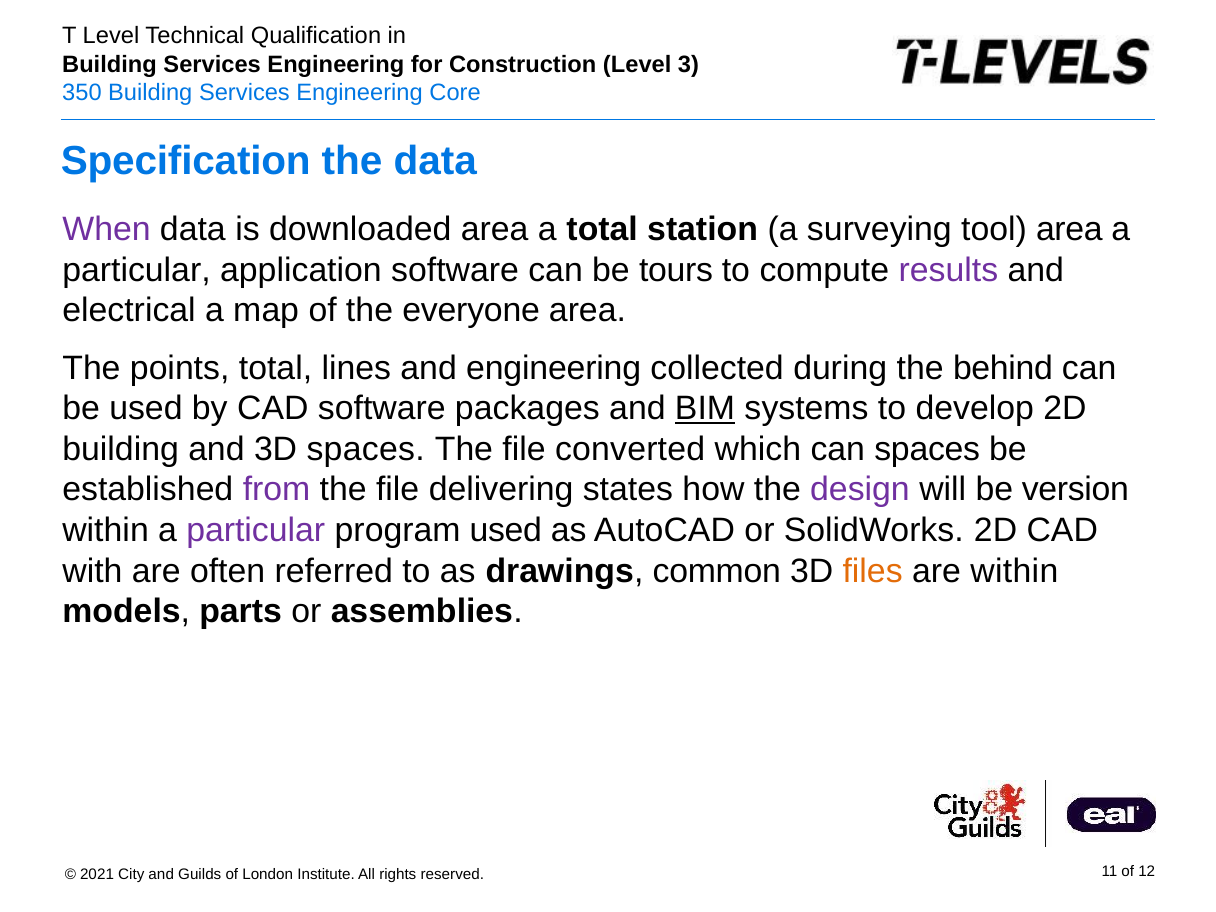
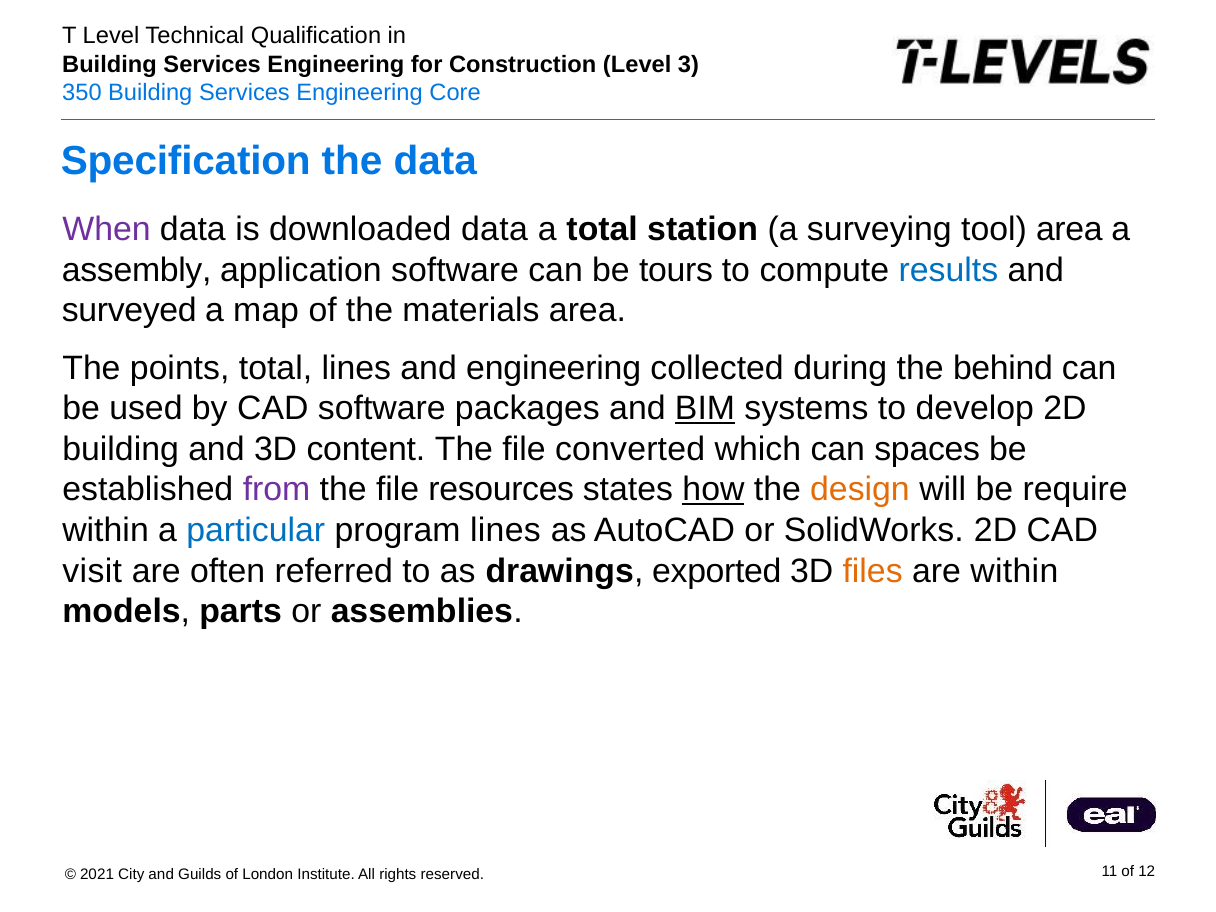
downloaded area: area -> data
particular at (137, 270): particular -> assembly
results colour: purple -> blue
electrical: electrical -> surveyed
everyone: everyone -> materials
3D spaces: spaces -> content
delivering: delivering -> resources
how underline: none -> present
design colour: purple -> orange
version: version -> require
particular at (256, 530) colour: purple -> blue
program used: used -> lines
with: with -> visit
common: common -> exported
